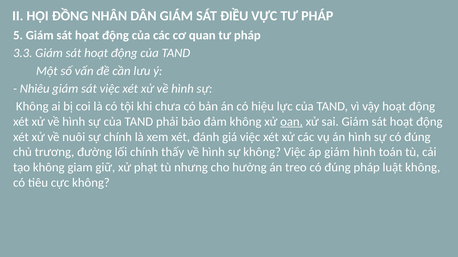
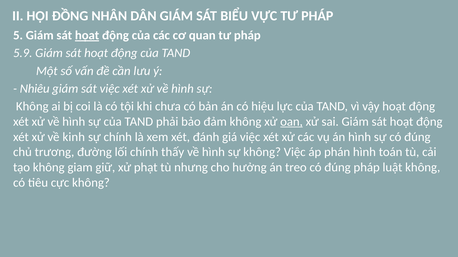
ĐIỀU: ĐIỀU -> BIỂU
họat underline: none -> present
3.3: 3.3 -> 5.9
nuôi: nuôi -> kinh
áp giám: giám -> phán
